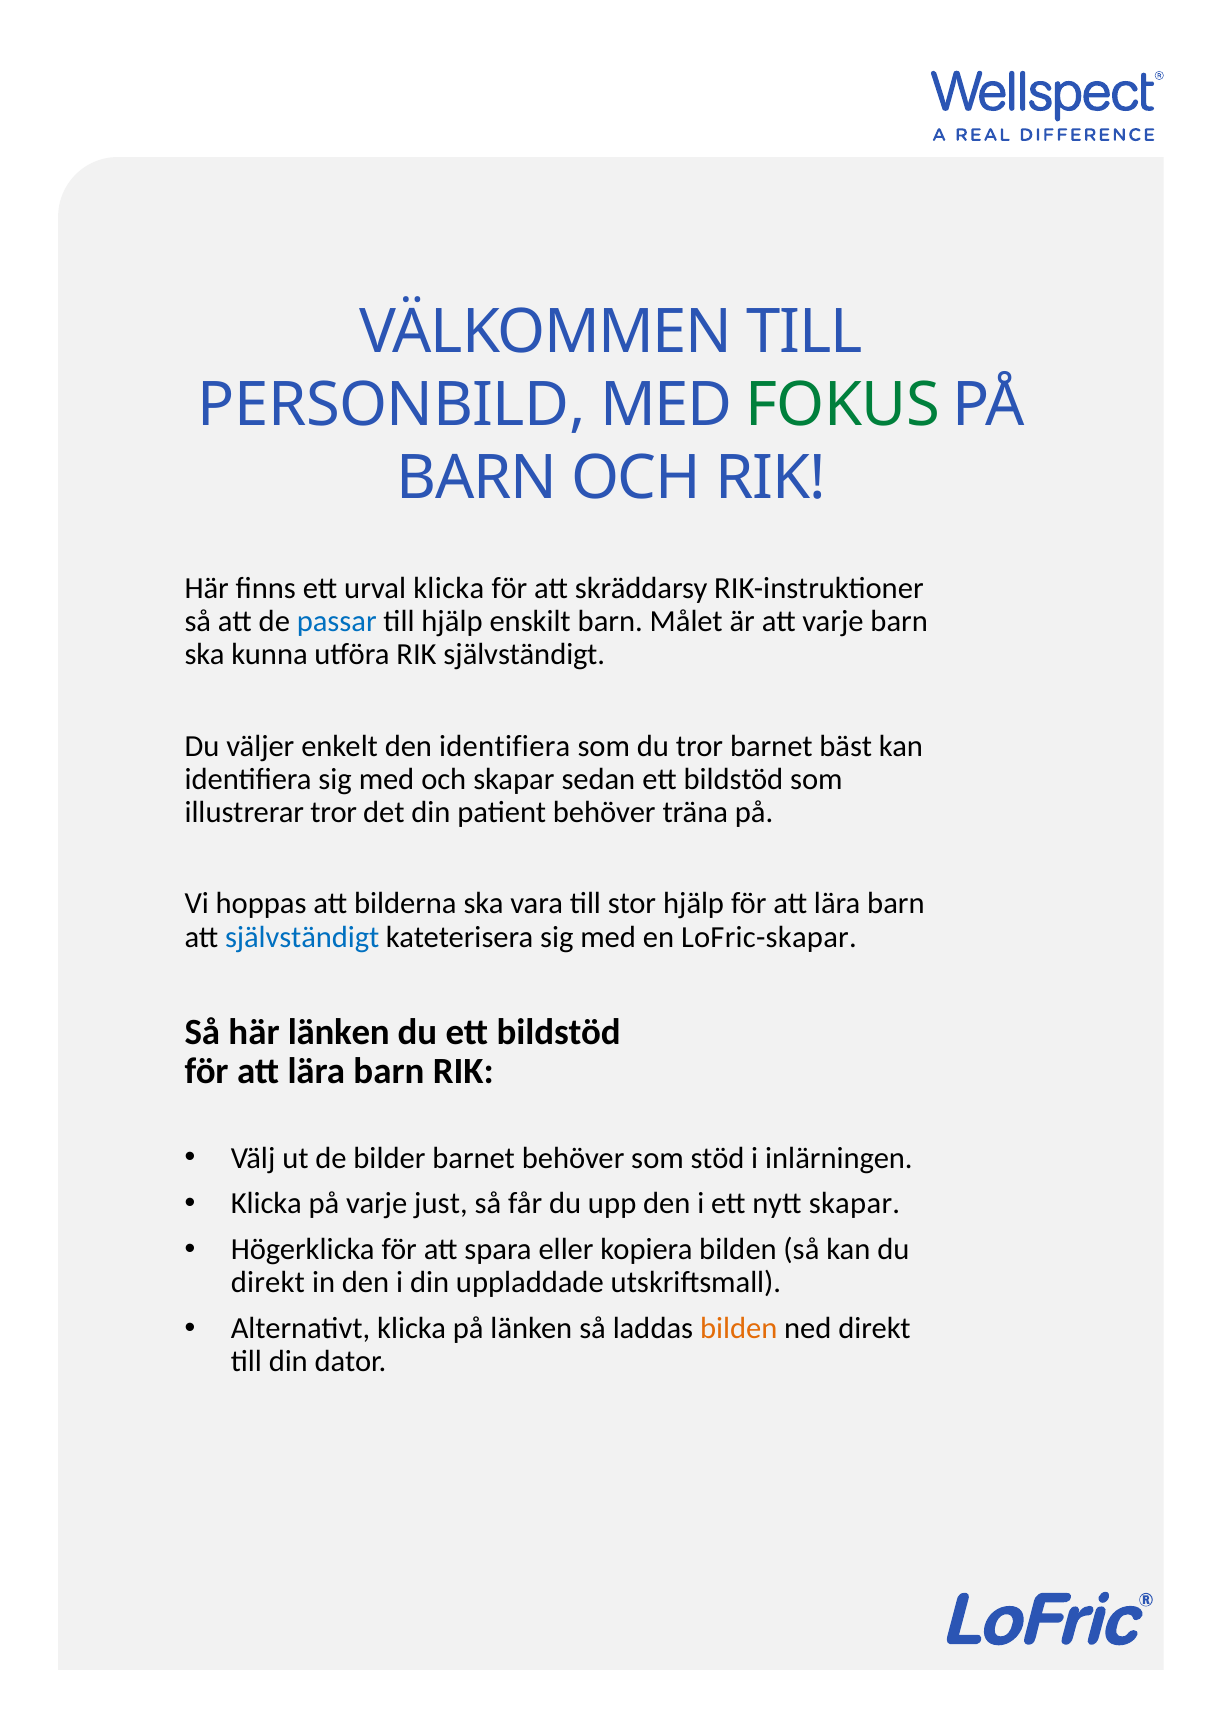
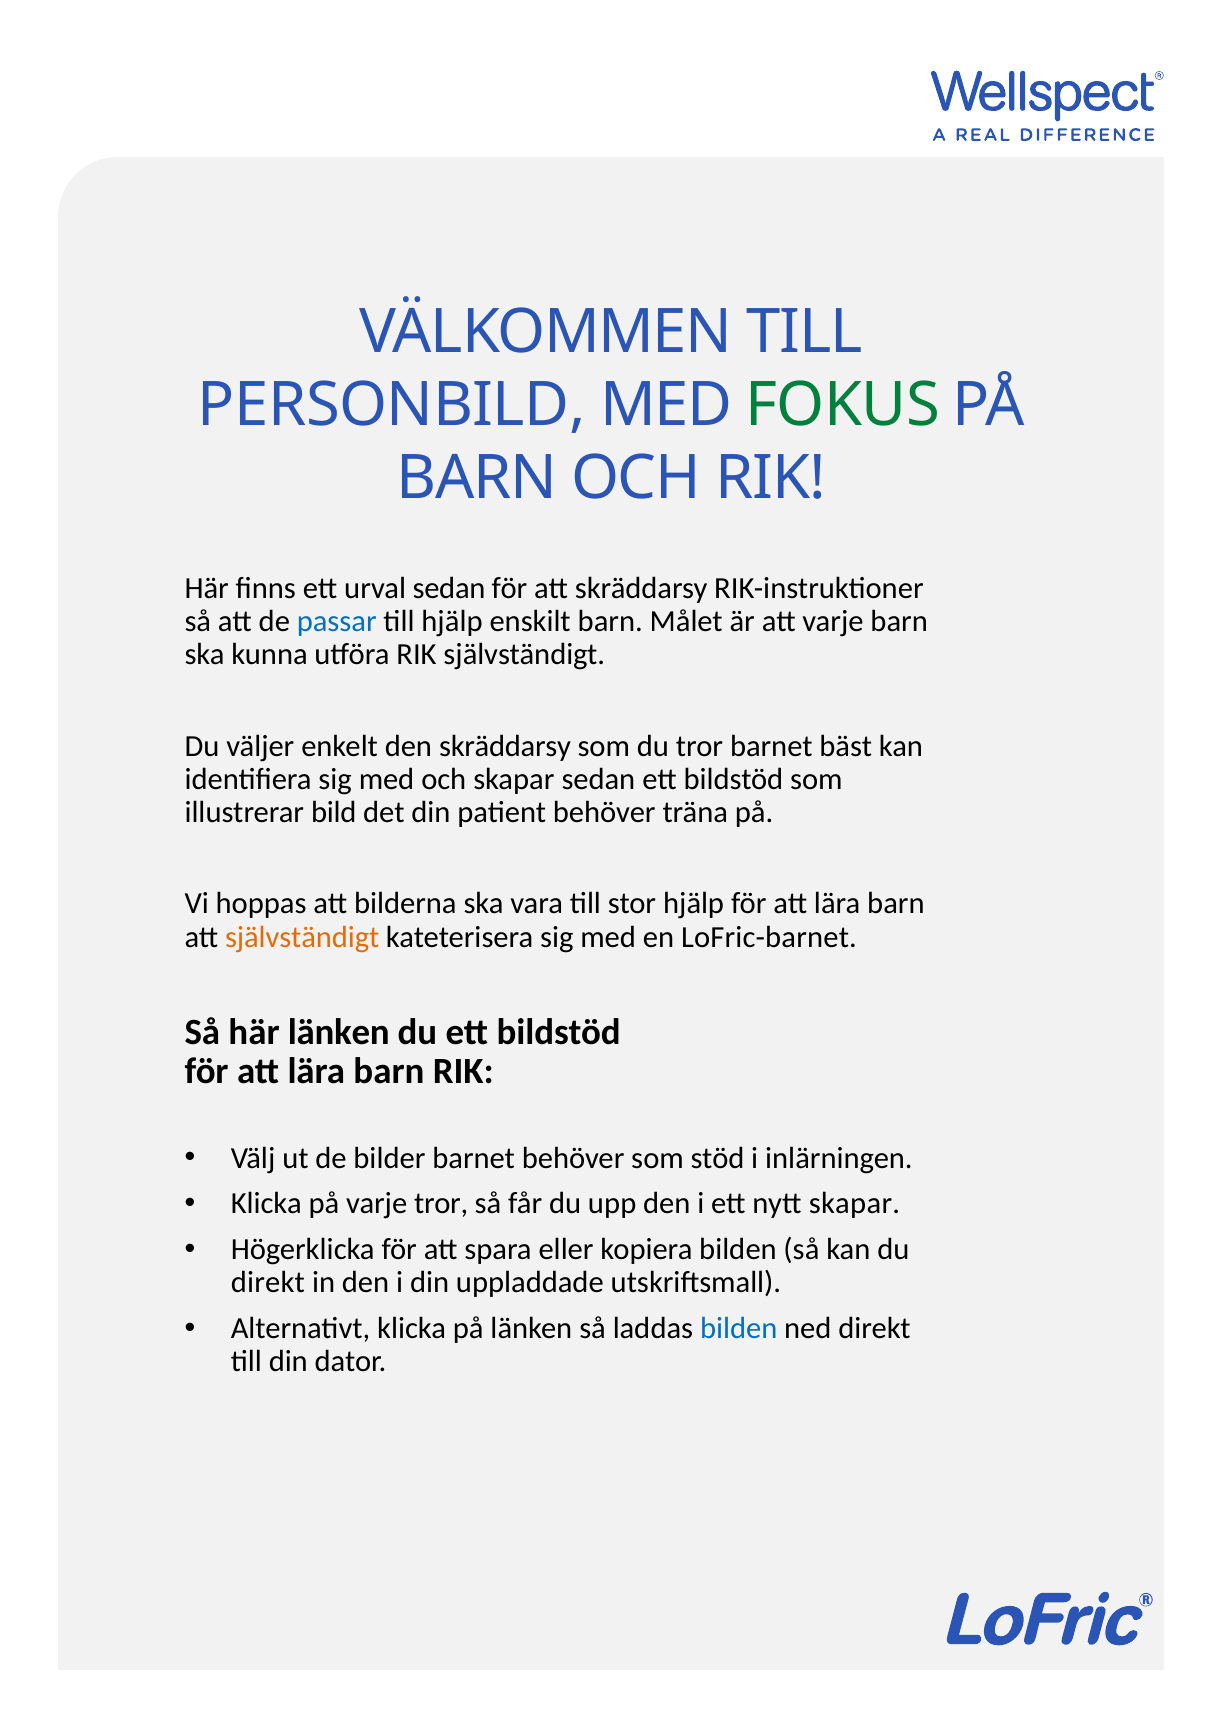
urval klicka: klicka -> sedan
den identifiera: identifiera -> skräddarsy
illustrerar tror: tror -> bild
självständigt at (302, 937) colour: blue -> orange
LoFric-skapar: LoFric-skapar -> LoFric-barnet
varje just: just -> tror
bilden at (739, 1329) colour: orange -> blue
